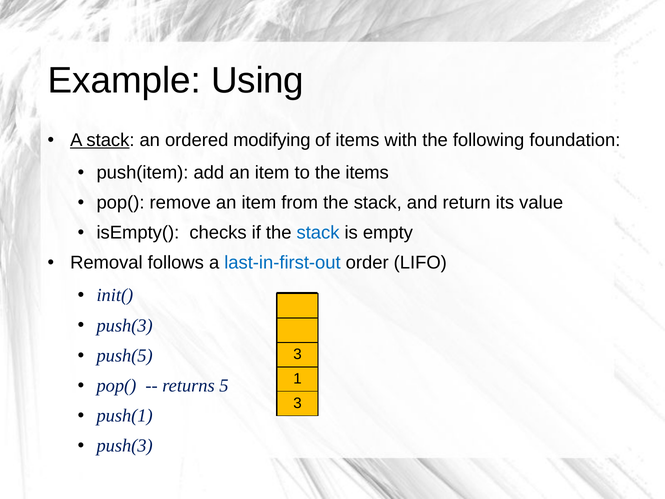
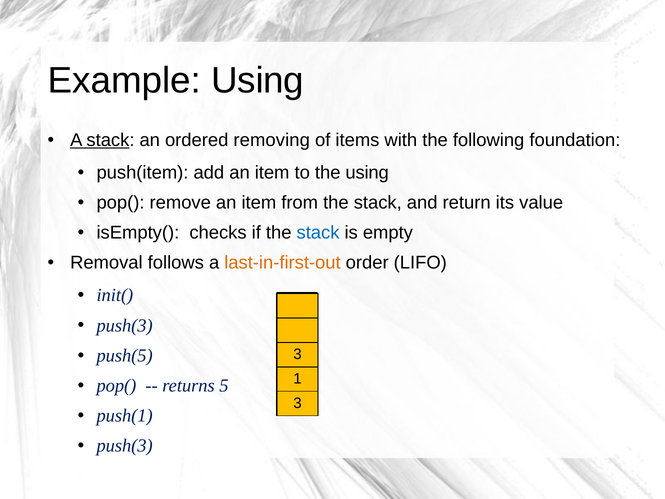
modifying: modifying -> removing
the items: items -> using
last-in-first-out colour: blue -> orange
